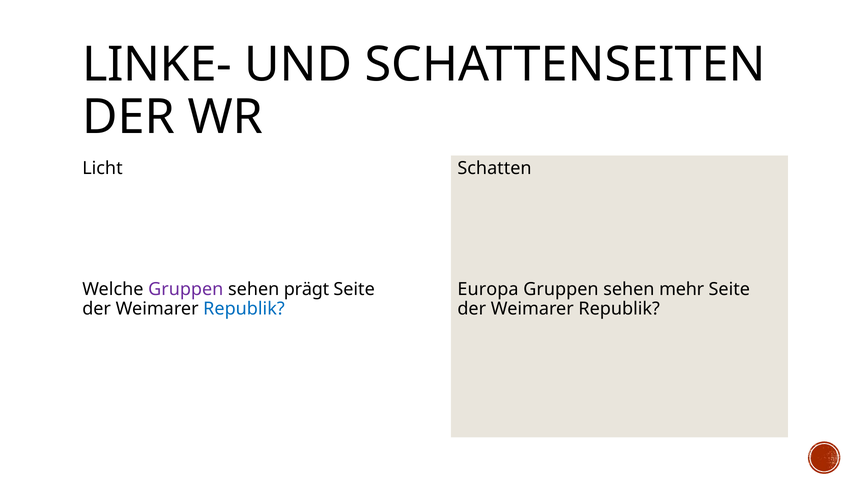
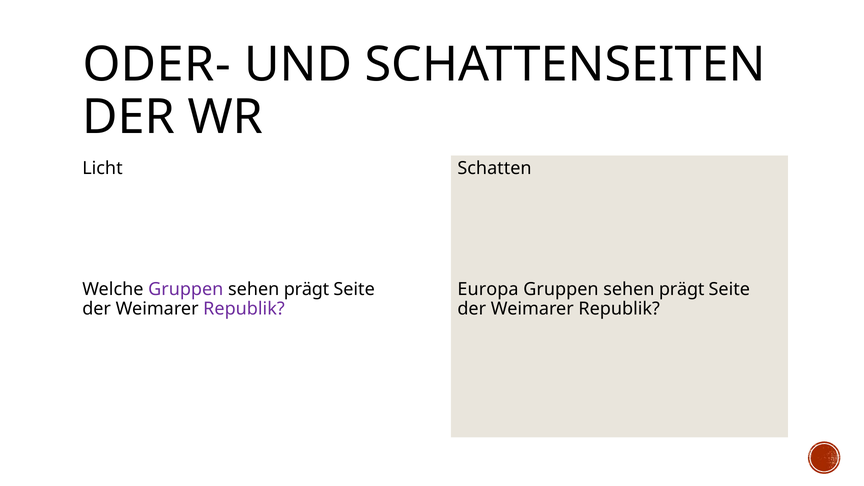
LINKE-: LINKE- -> ODER-
mehr at (682, 289): mehr -> prägt
Republik at (244, 309) colour: blue -> purple
